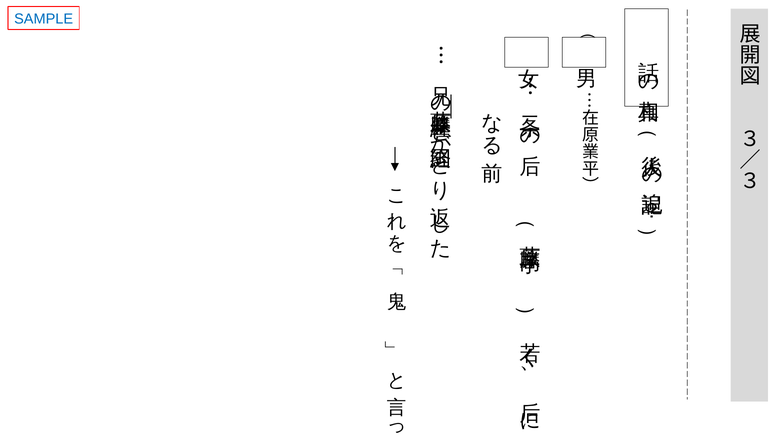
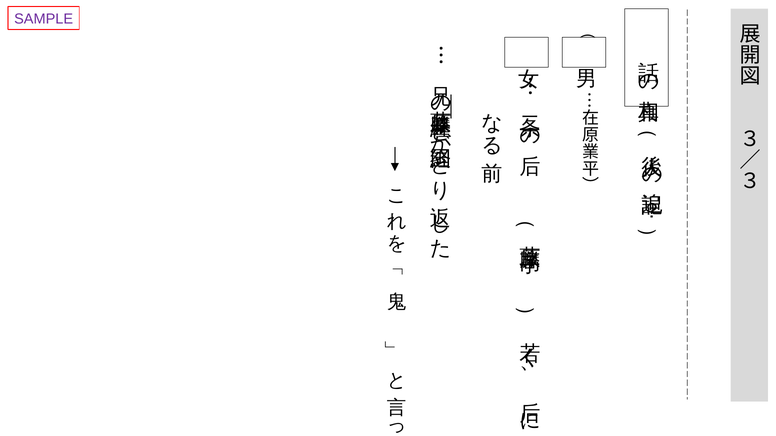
SAMPLE colour: blue -> purple
